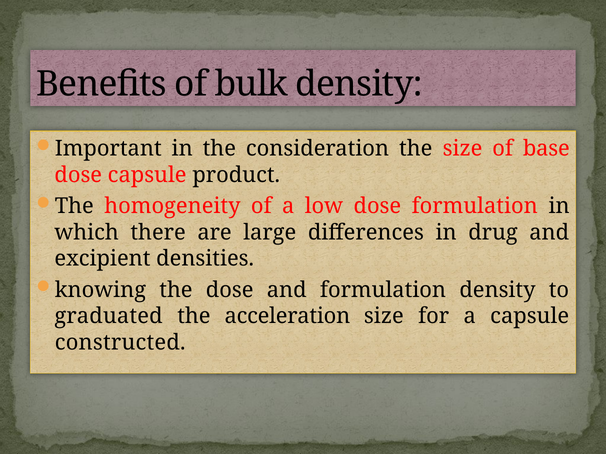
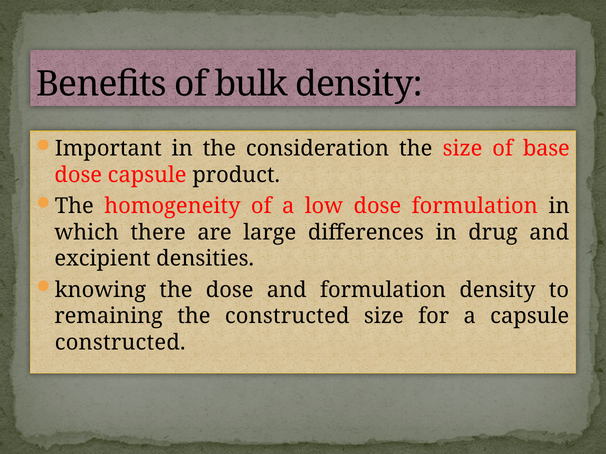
graduated: graduated -> remaining
the acceleration: acceleration -> constructed
